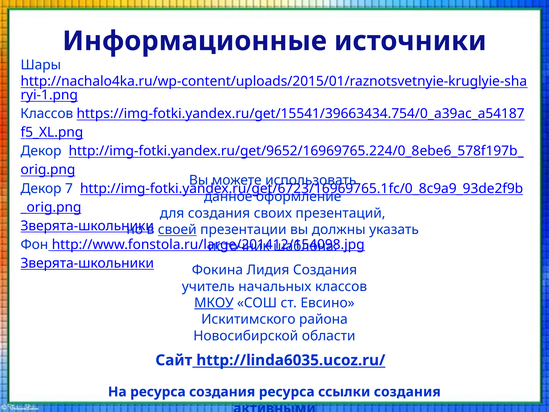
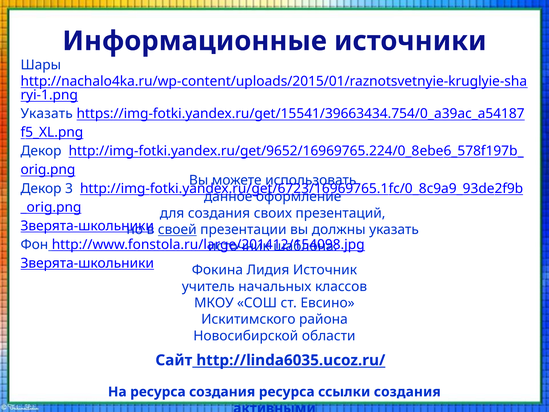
Классов at (47, 114): Классов -> Указать
7: 7 -> 3
Лидия Создания: Создания -> Источник
МКОУ underline: present -> none
